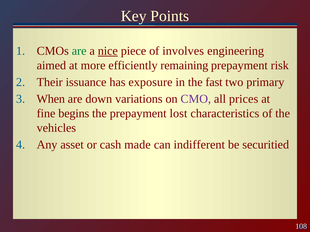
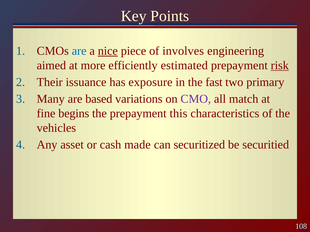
are at (79, 51) colour: green -> blue
remaining: remaining -> estimated
risk underline: none -> present
When: When -> Many
down: down -> based
prices: prices -> match
lost: lost -> this
indifferent: indifferent -> securitized
